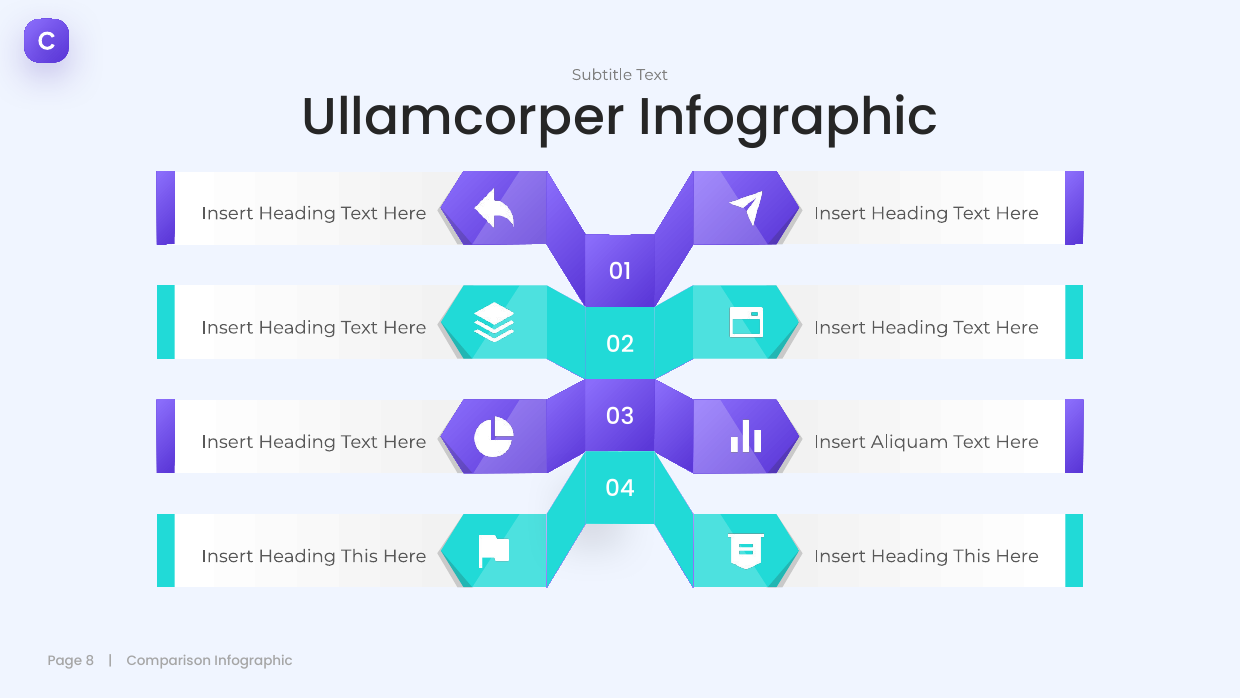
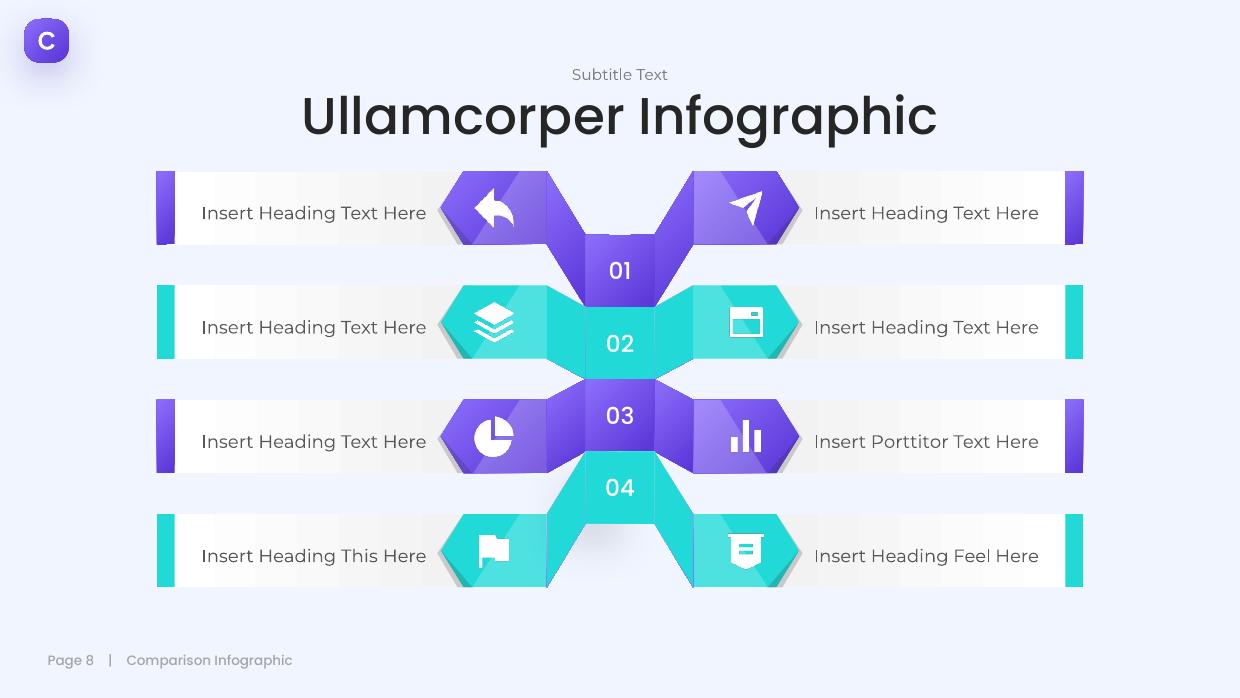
Aliquam: Aliquam -> Porttitor
This at (972, 556): This -> Feel
